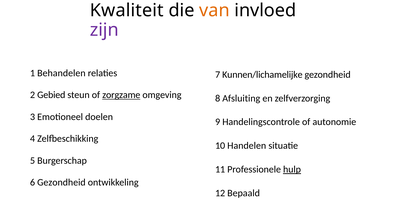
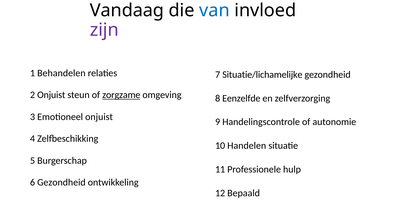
Kwaliteit: Kwaliteit -> Vandaag
van colour: orange -> blue
Kunnen/lichamelijke: Kunnen/lichamelijke -> Situatie/lichamelijke
2 Gebied: Gebied -> Onjuist
Afsluiting: Afsluiting -> Eenzelfde
Emotioneel doelen: doelen -> onjuist
hulp underline: present -> none
